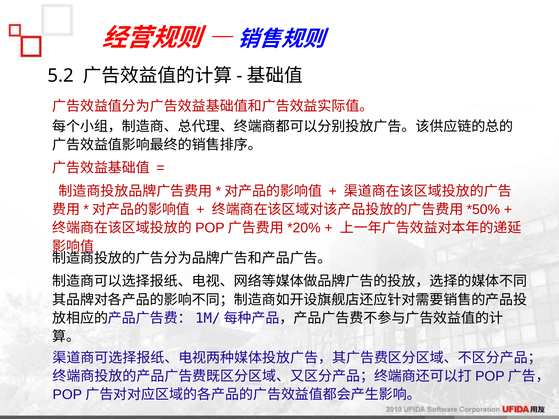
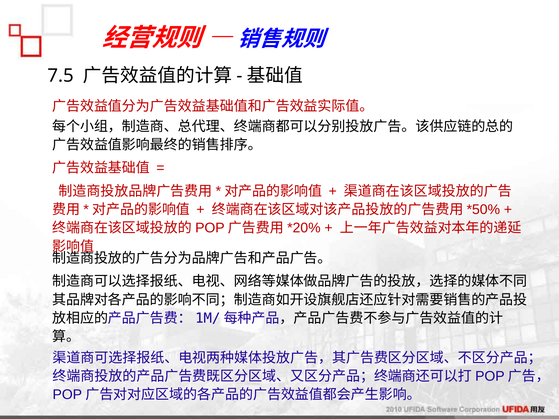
5.2: 5.2 -> 7.5
